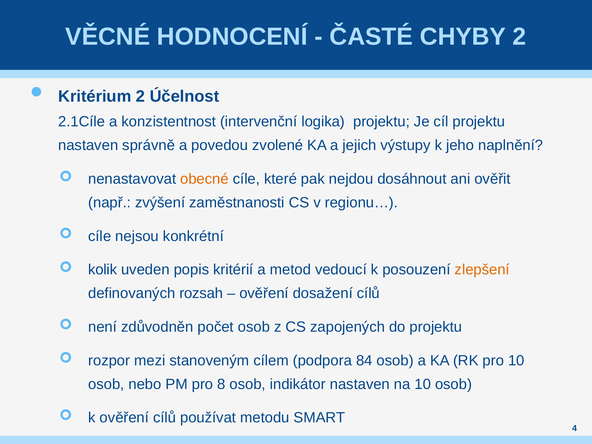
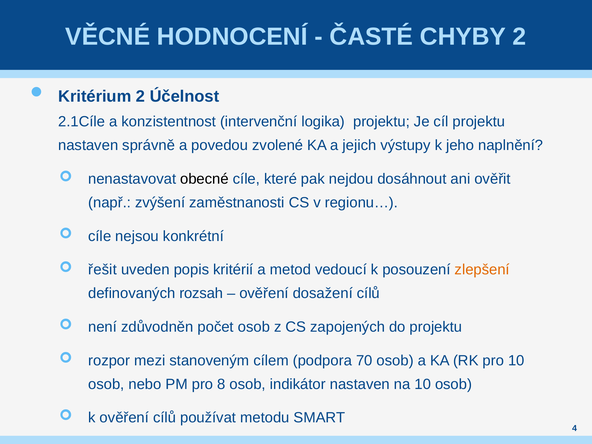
obecné colour: orange -> black
kolik: kolik -> řešit
84: 84 -> 70
